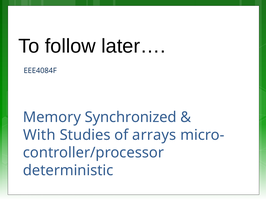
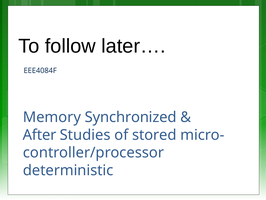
With: With -> After
arrays: arrays -> stored
